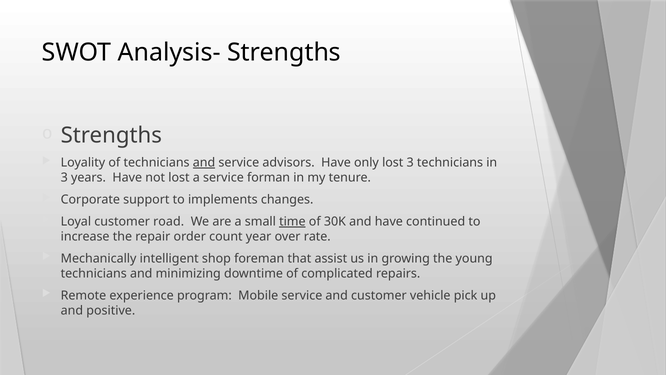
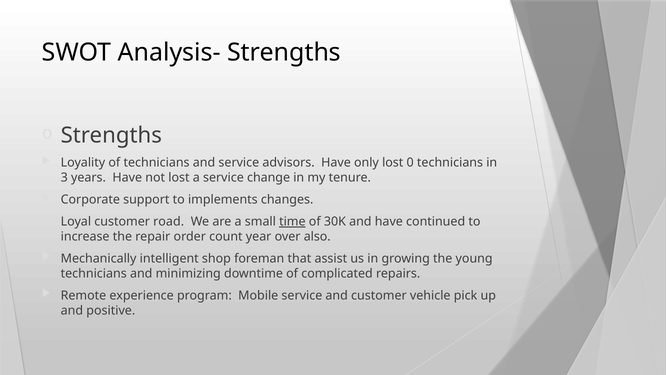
and at (204, 162) underline: present -> none
lost 3: 3 -> 0
forman: forman -> change
rate: rate -> also
